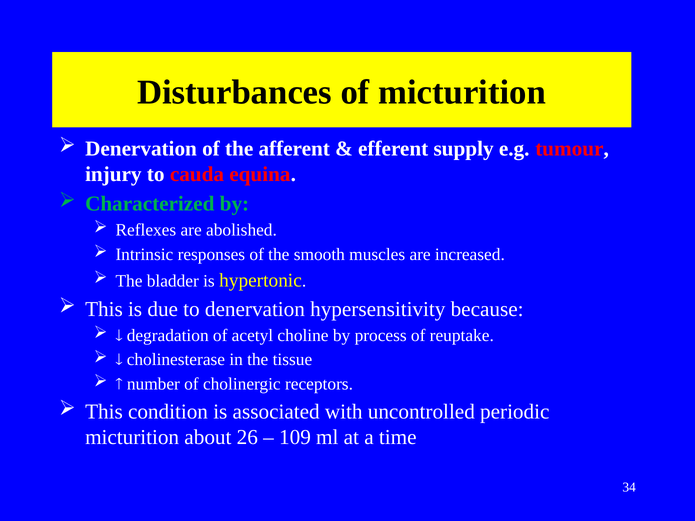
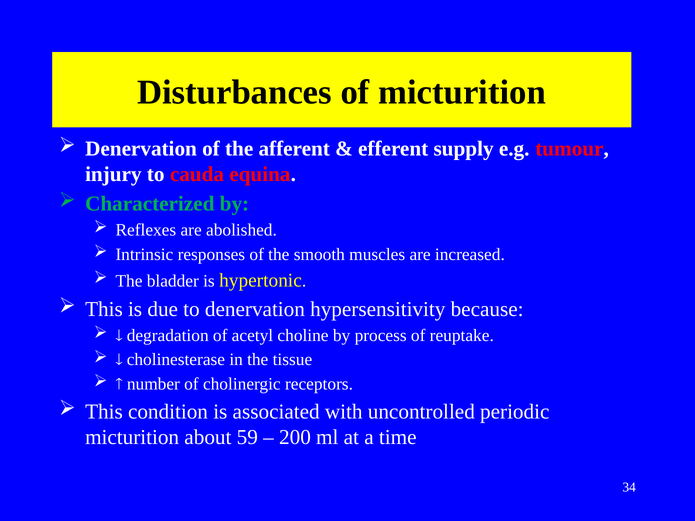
26: 26 -> 59
109: 109 -> 200
